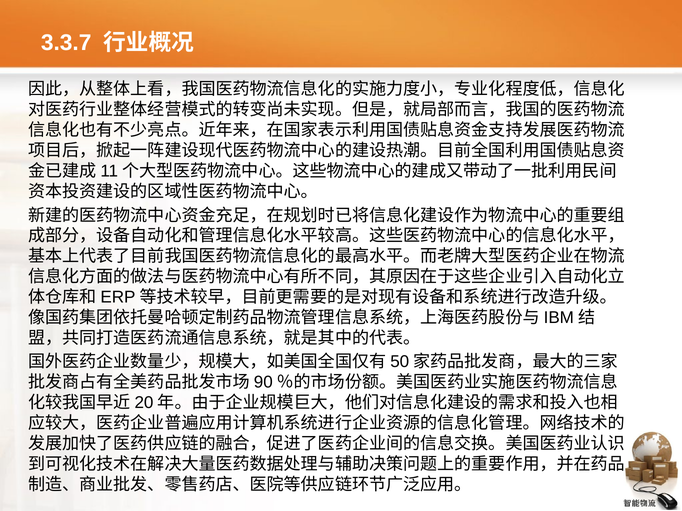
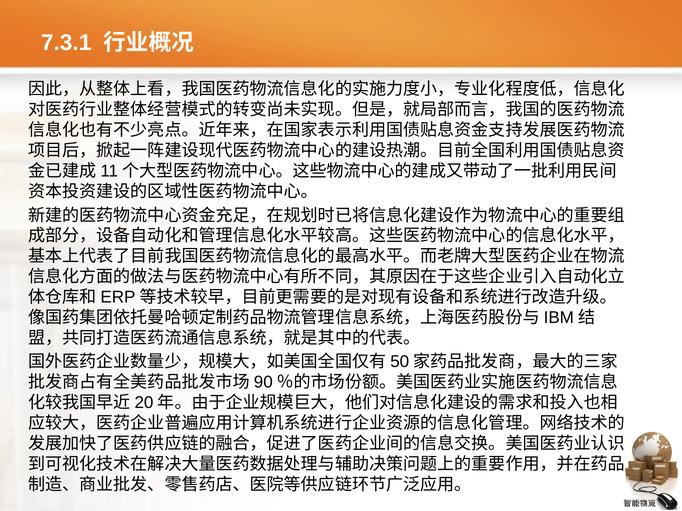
3.3.7: 3.3.7 -> 7.3.1
